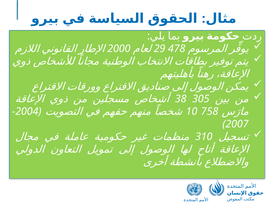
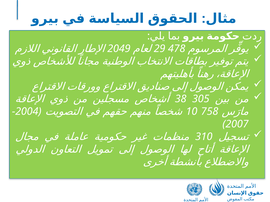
2000: 2000 -> 2049
